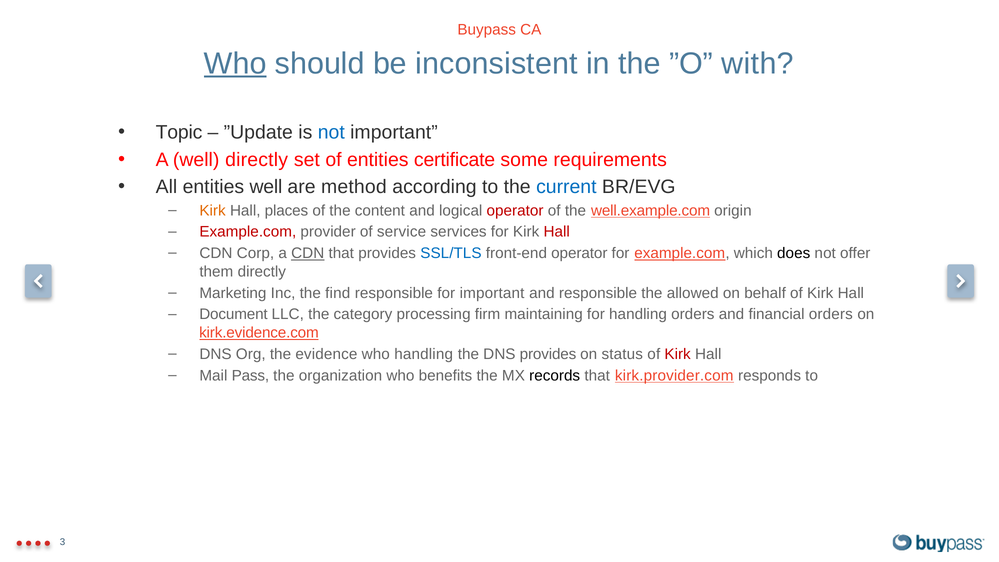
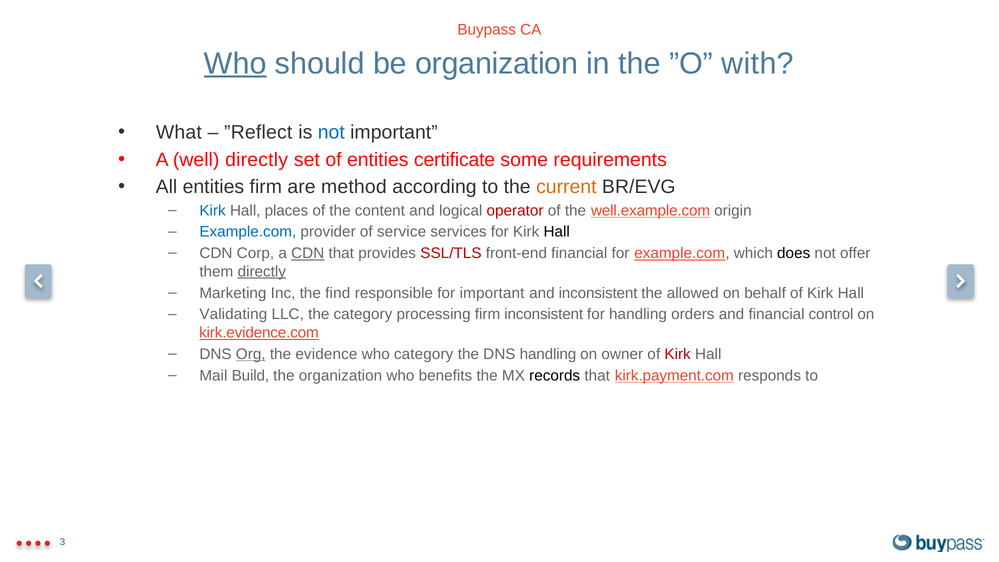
be inconsistent: inconsistent -> organization
Topic: Topic -> What
”Update: ”Update -> ”Reflect
entities well: well -> firm
current colour: blue -> orange
Kirk at (213, 210) colour: orange -> blue
Example.com at (248, 232) colour: red -> blue
Hall at (557, 232) colour: red -> black
SSL/TLS colour: blue -> red
front-end operator: operator -> financial
directly at (262, 272) underline: none -> present
and responsible: responsible -> inconsistent
Document: Document -> Validating
firm maintaining: maintaining -> inconsistent
financial orders: orders -> control
Org underline: none -> present
who handling: handling -> category
DNS provides: provides -> handling
status: status -> owner
Pass: Pass -> Build
kirk.provider.com: kirk.provider.com -> kirk.payment.com
